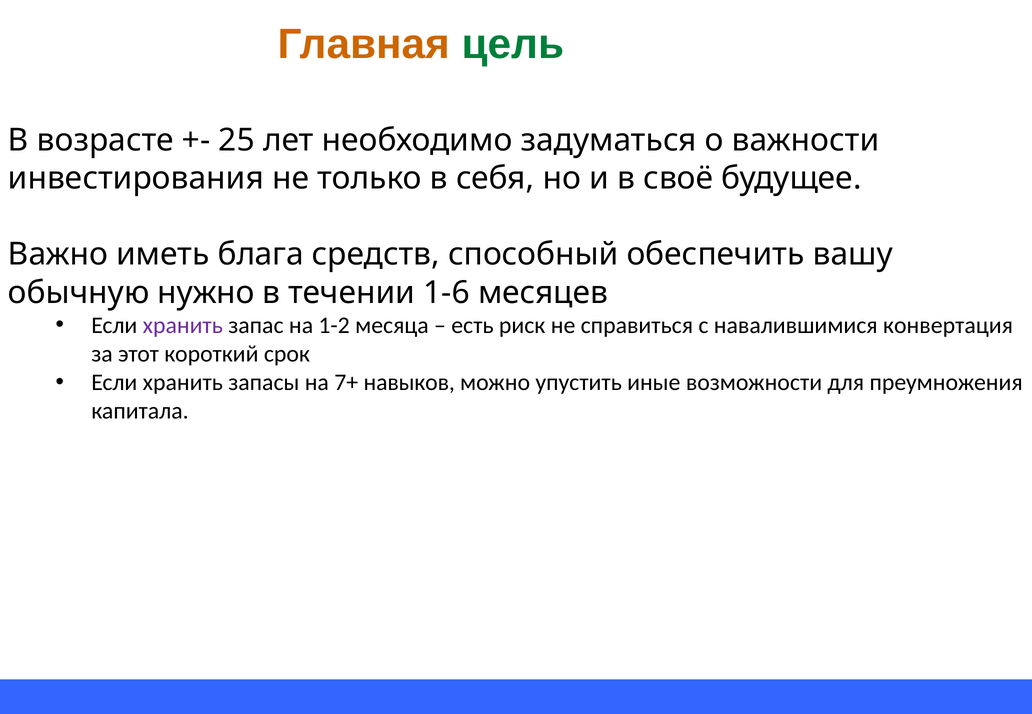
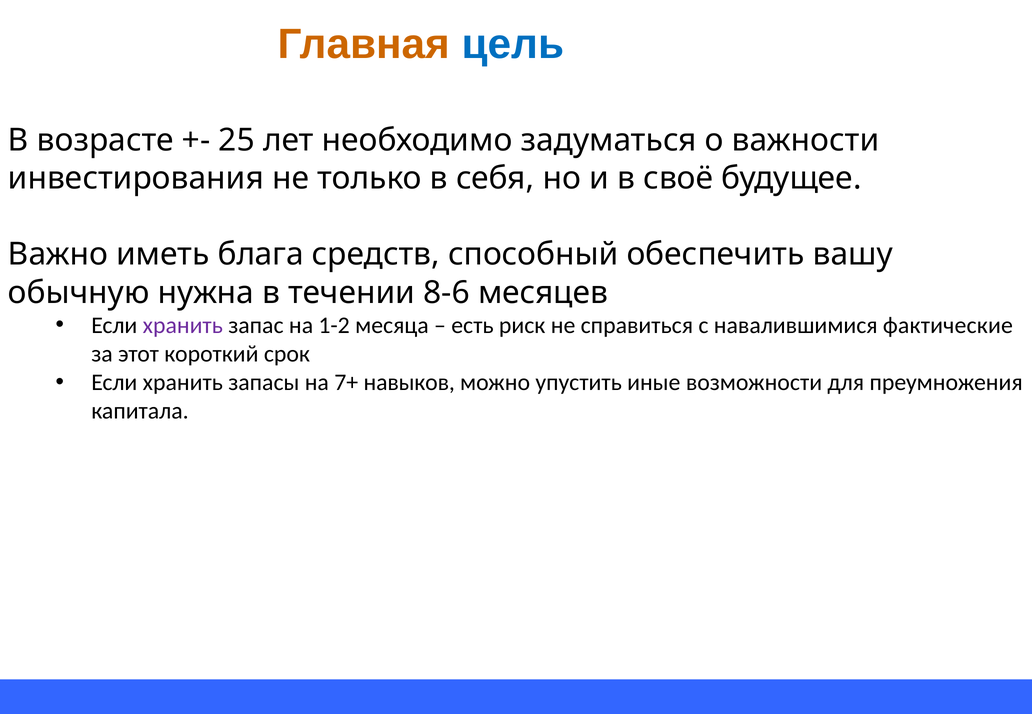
цель colour: green -> blue
нужно: нужно -> нужна
1-6: 1-6 -> 8-6
конвертация: конвертация -> фактические
